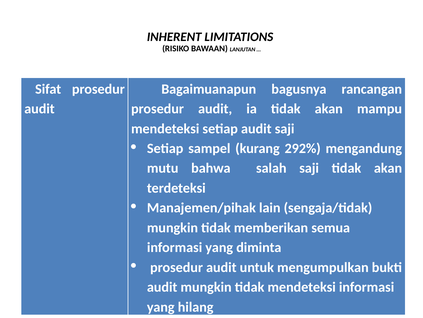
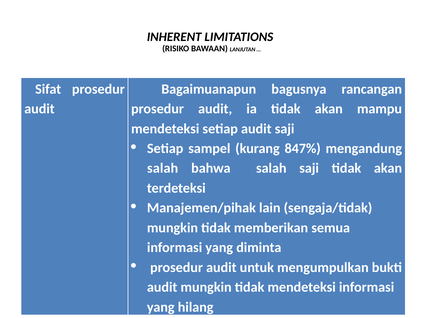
292%: 292% -> 847%
mutu at (163, 168): mutu -> salah
